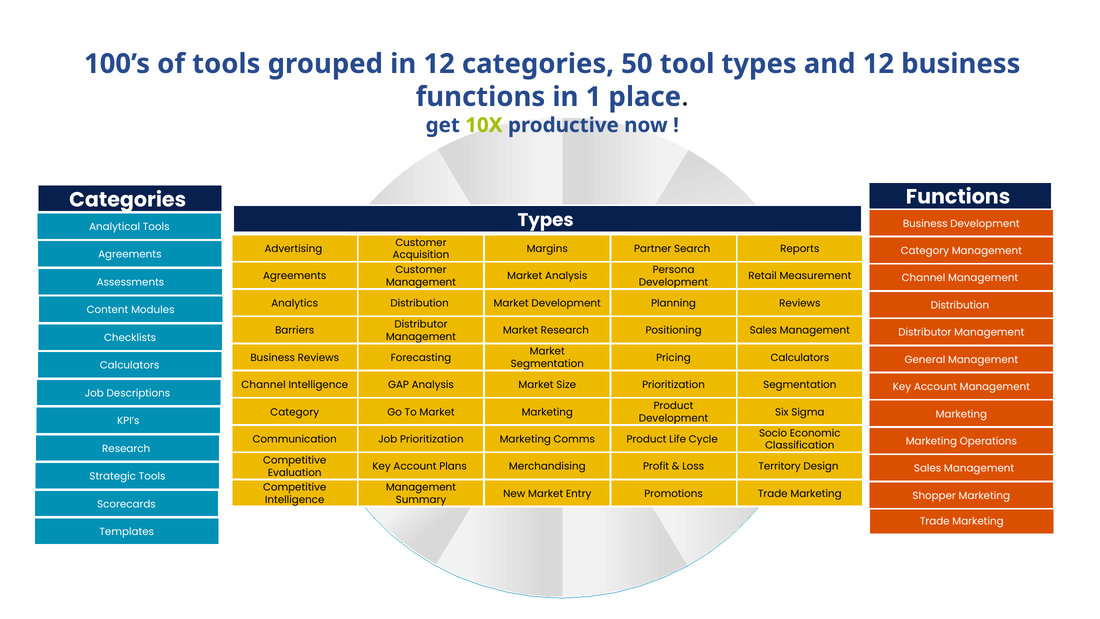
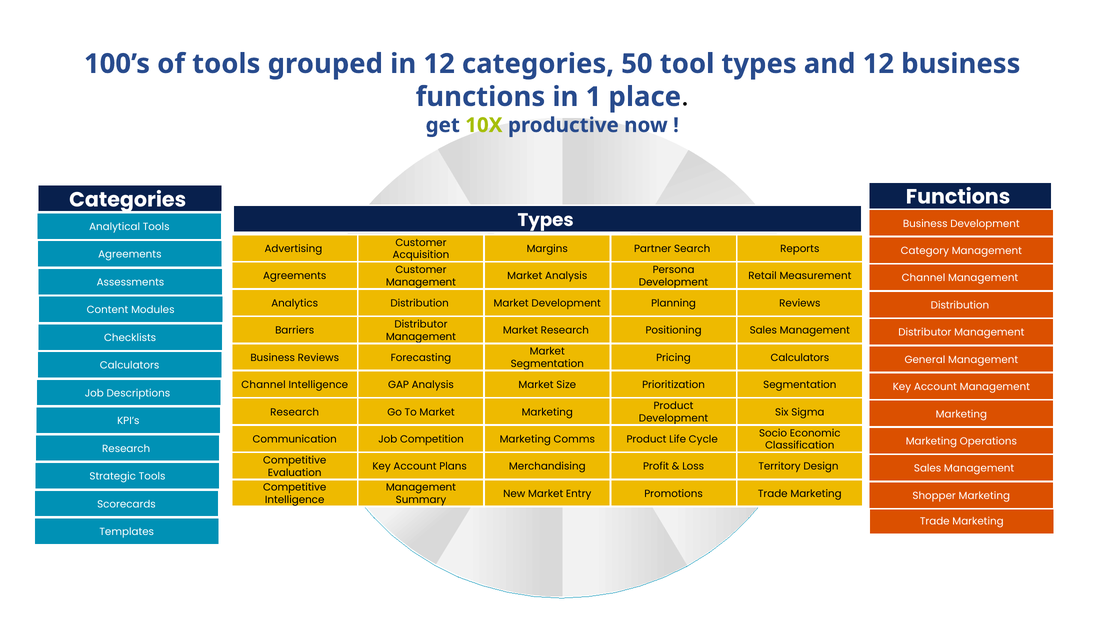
Category at (295, 412): Category -> Research
Job Prioritization: Prioritization -> Competition
